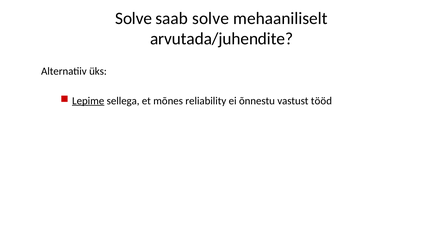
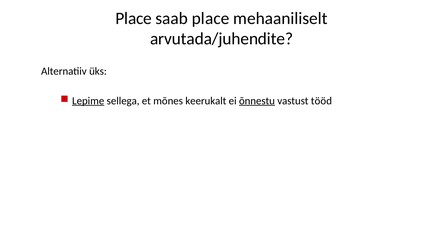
Solve at (134, 18): Solve -> Place
saab solve: solve -> place
reliability: reliability -> keerukalt
õnnestu underline: none -> present
